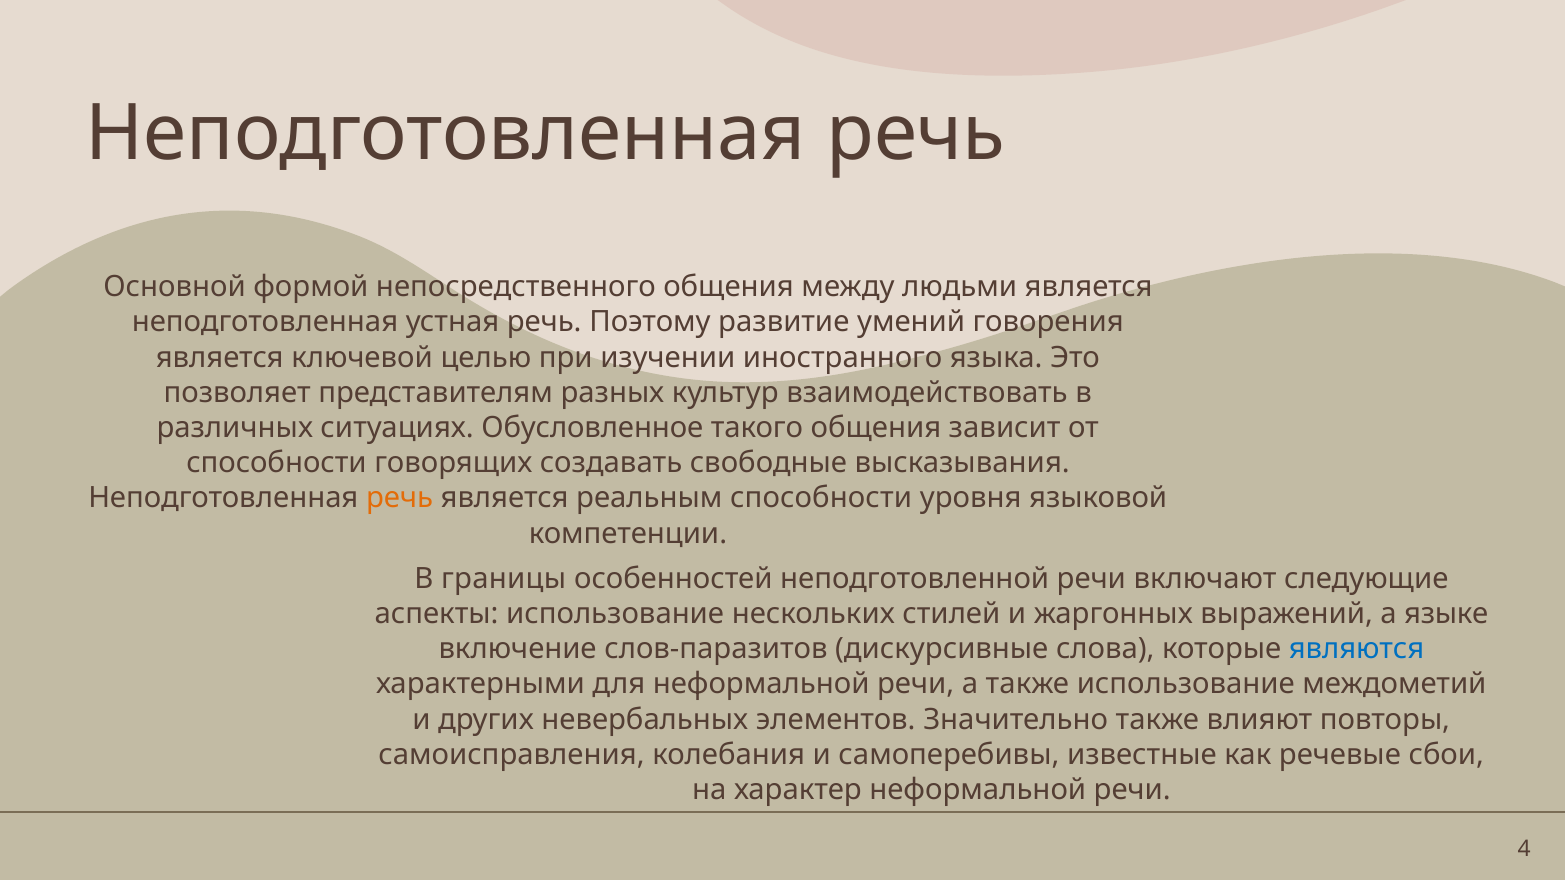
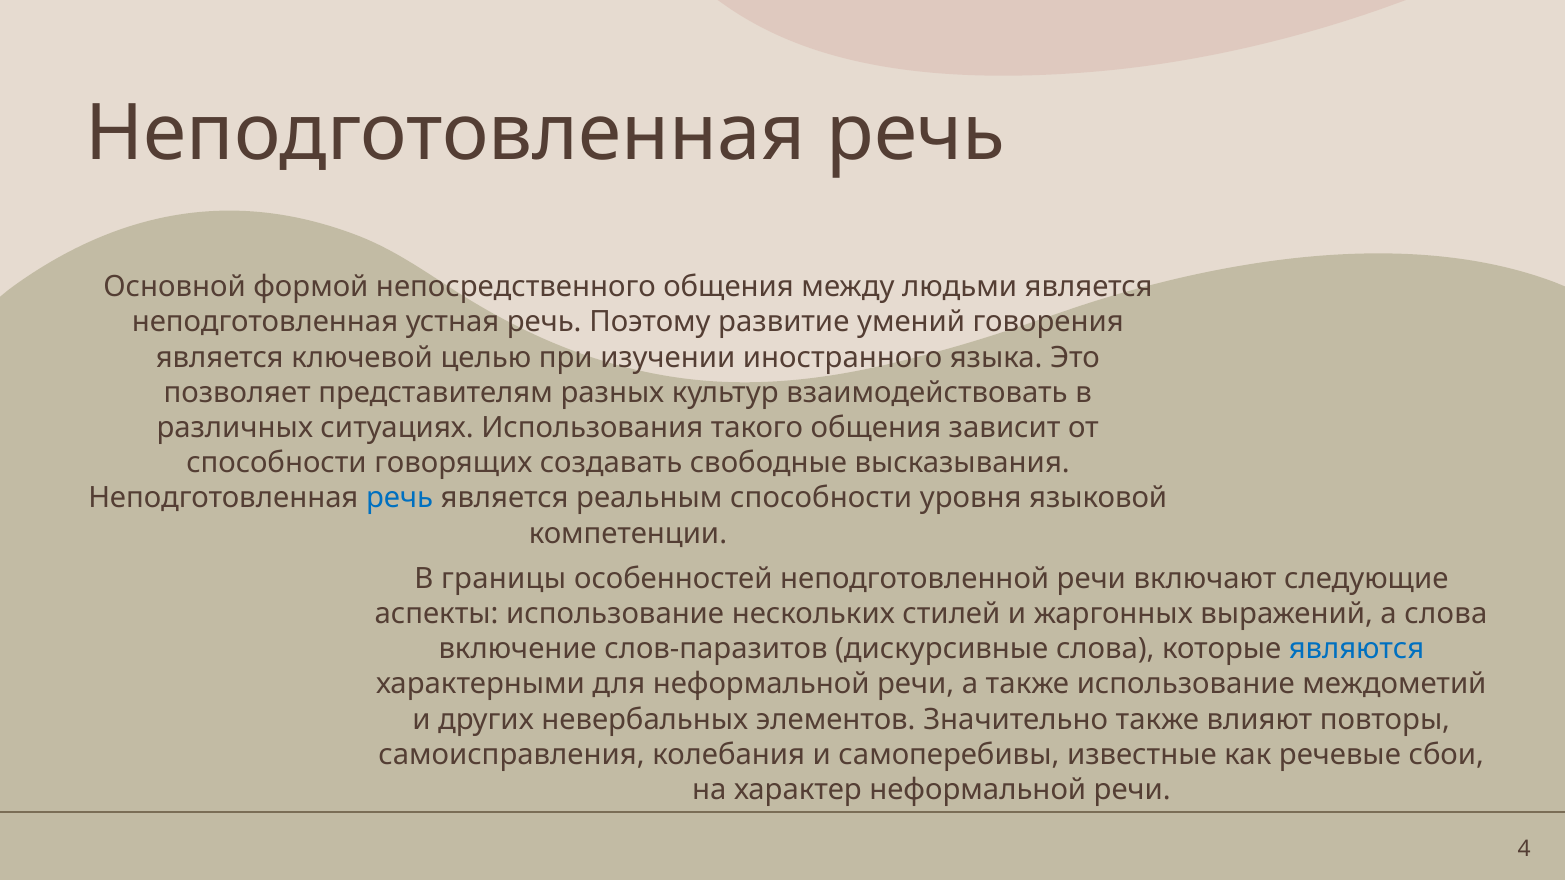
Обусловленное: Обусловленное -> Использования
речь at (400, 498) colour: orange -> blue
а языке: языке -> слова
